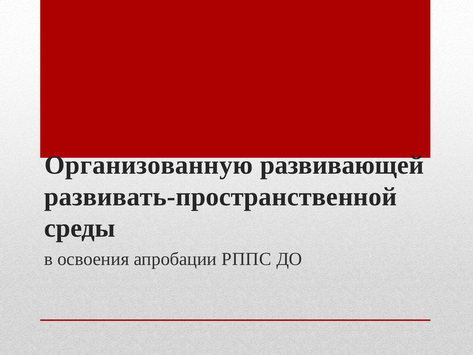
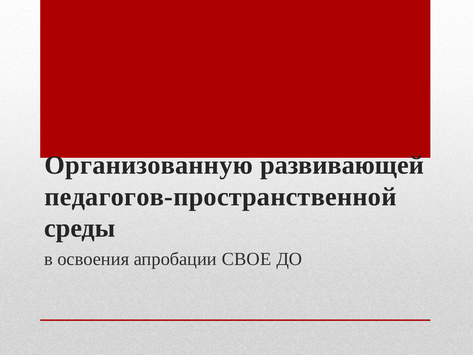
развивать-пространственной: развивать-пространственной -> педагогов-пространственной
РППС: РППС -> СВОЕ
